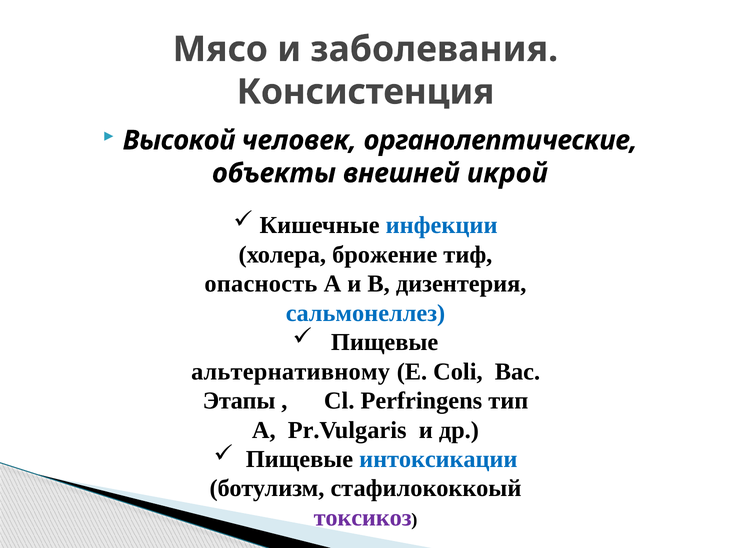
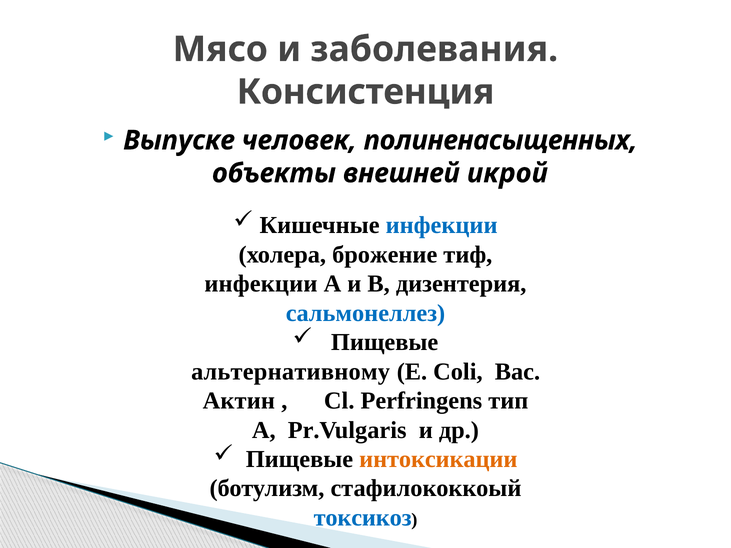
Высокой: Высокой -> Выпуске
органолептические: органолептические -> полиненасыщенных
опасность at (261, 284): опасность -> инфекции
Этапы: Этапы -> Актин
интоксикации colour: blue -> orange
токсикоз colour: purple -> blue
